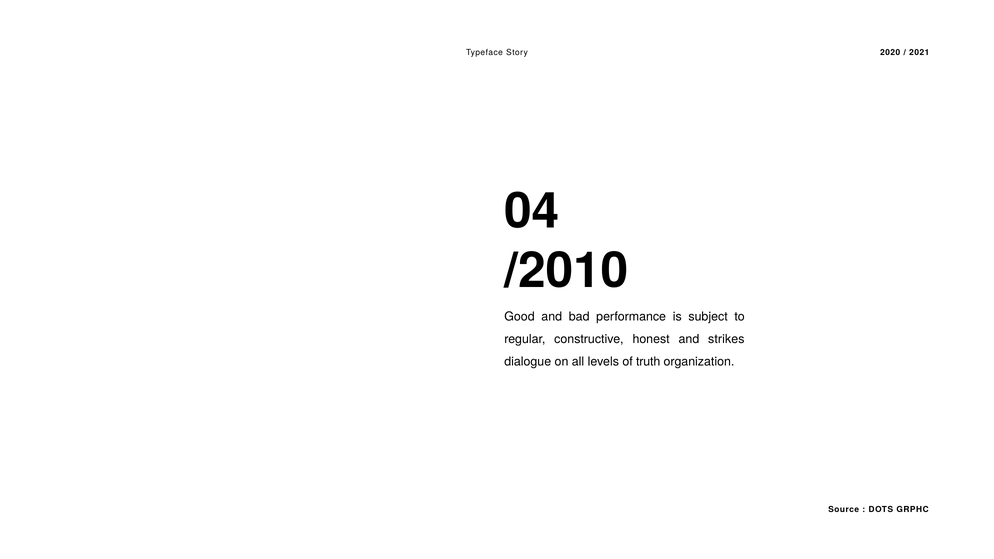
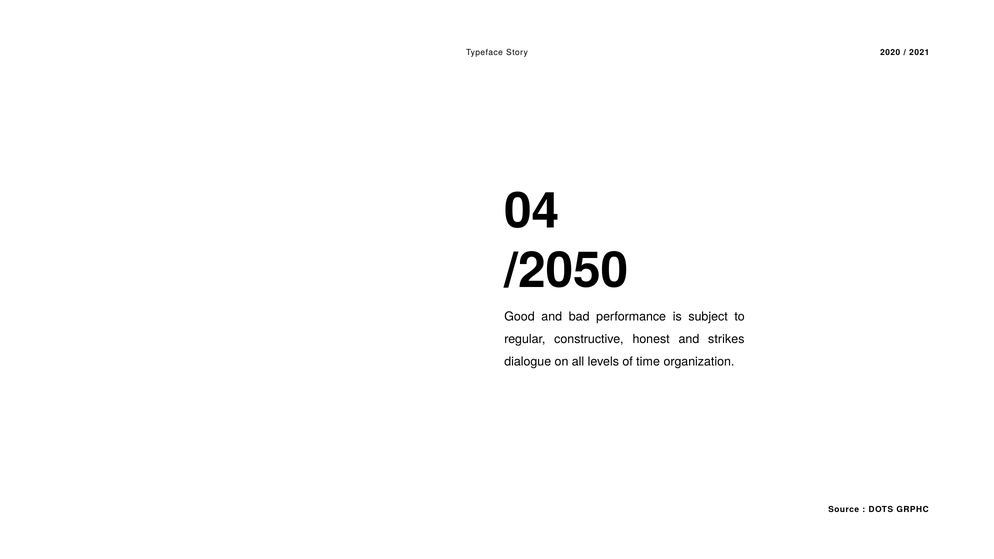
/2010: /2010 -> /2050
truth: truth -> time
